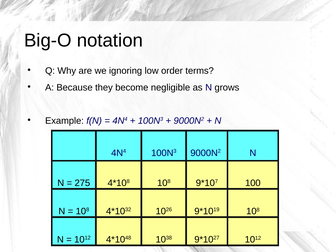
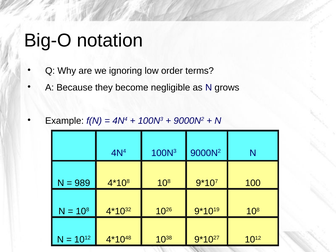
275: 275 -> 989
